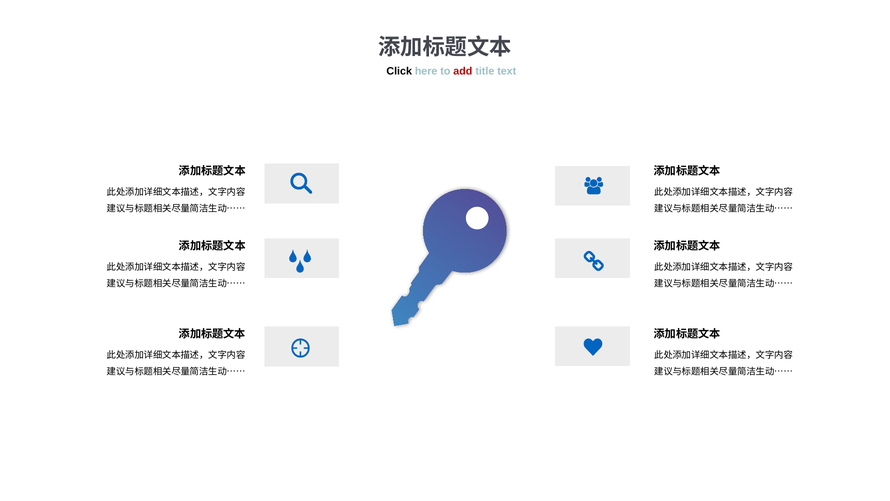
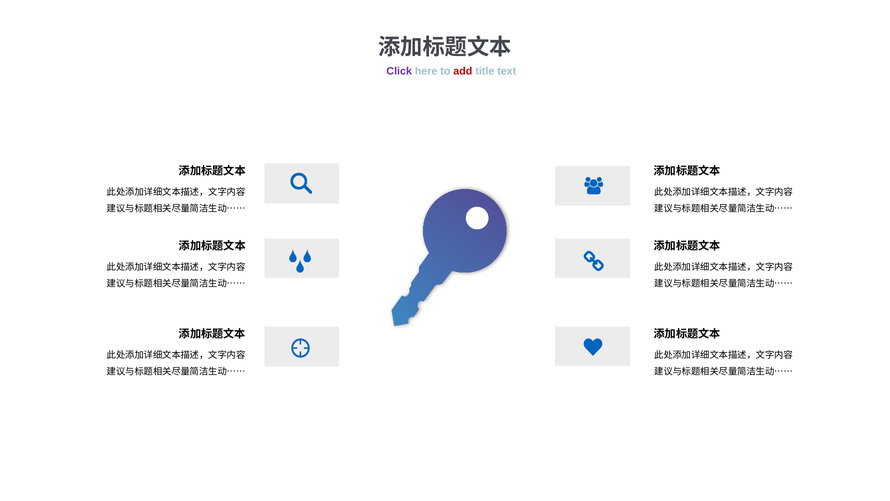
Click colour: black -> purple
